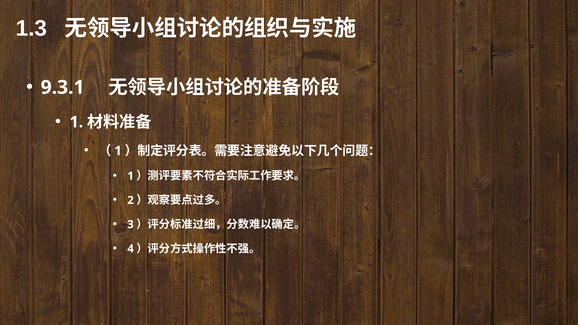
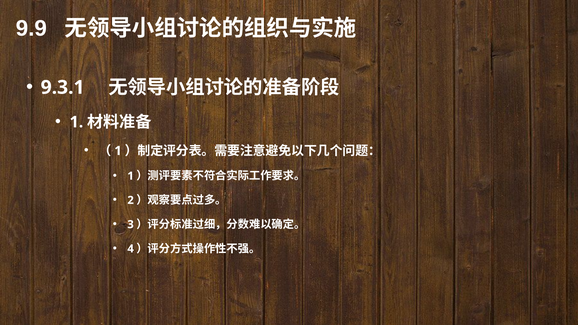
1.3: 1.3 -> 9.9
